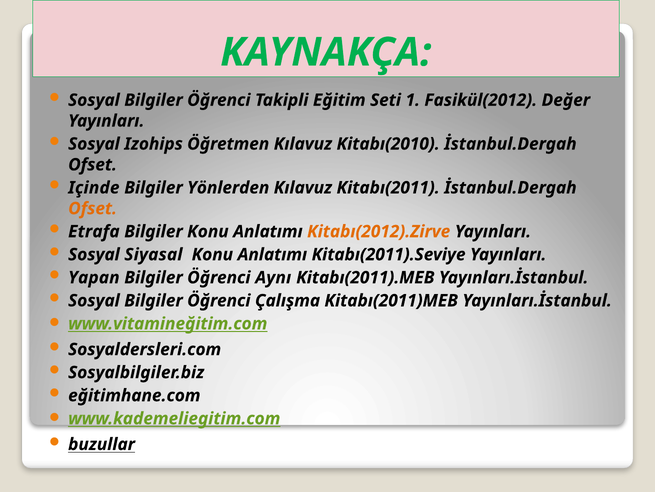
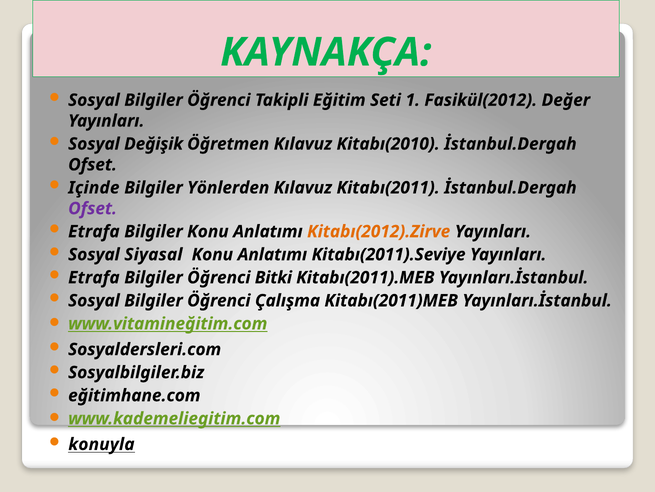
Izohips: Izohips -> Değişik
Ofset at (93, 208) colour: orange -> purple
Yapan at (94, 277): Yapan -> Etrafa
Aynı: Aynı -> Bitki
buzullar: buzullar -> konuyla
